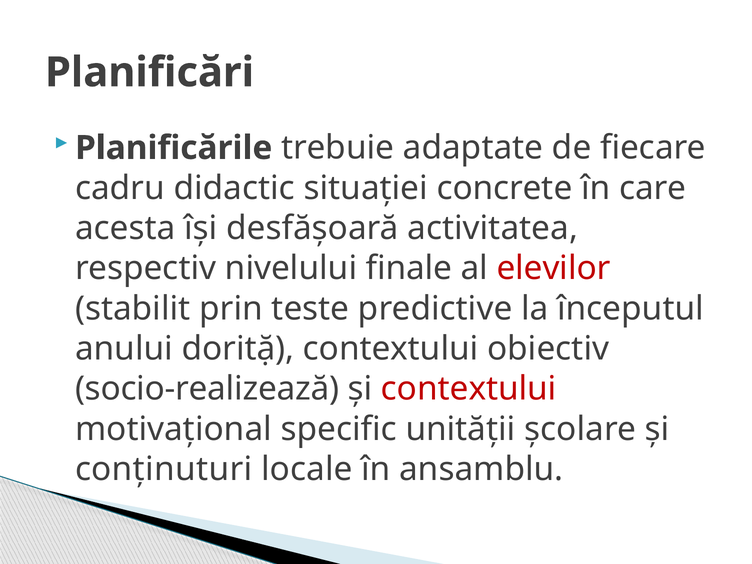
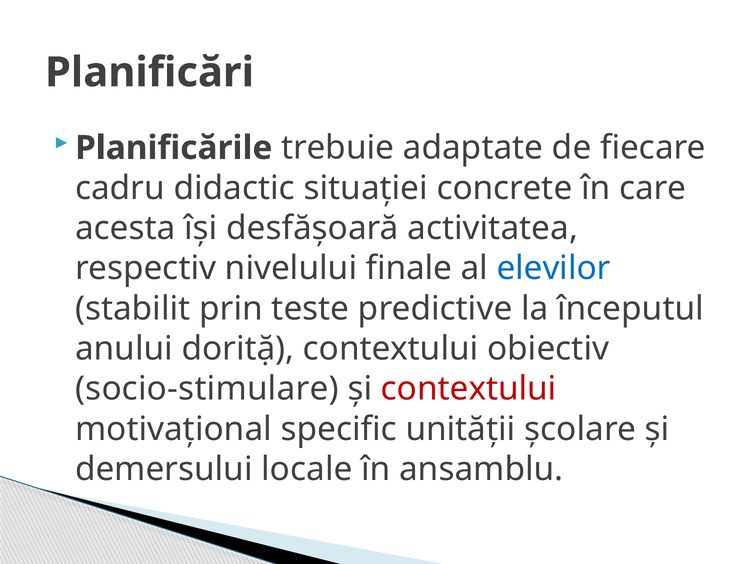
elevilor colour: red -> blue
socio-realizează: socio-realizează -> socio-stimulare
conținuturi: conținuturi -> demersului
